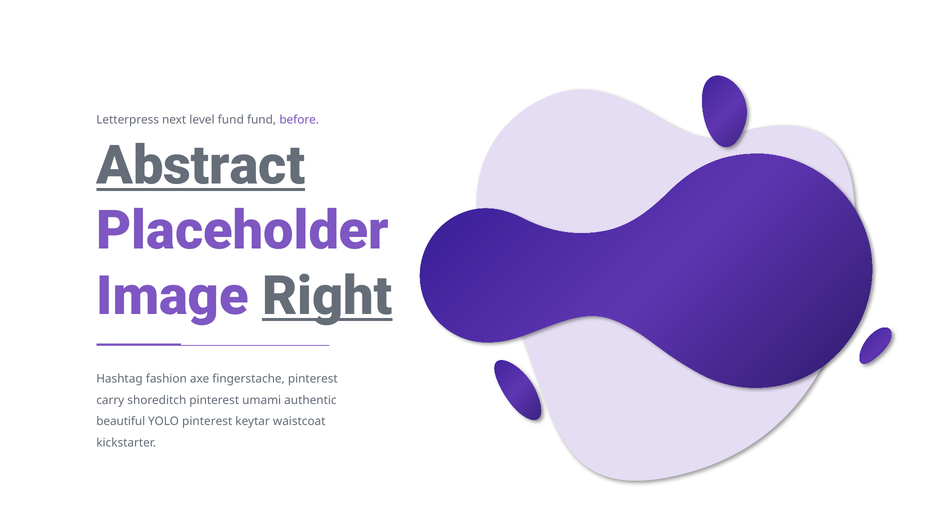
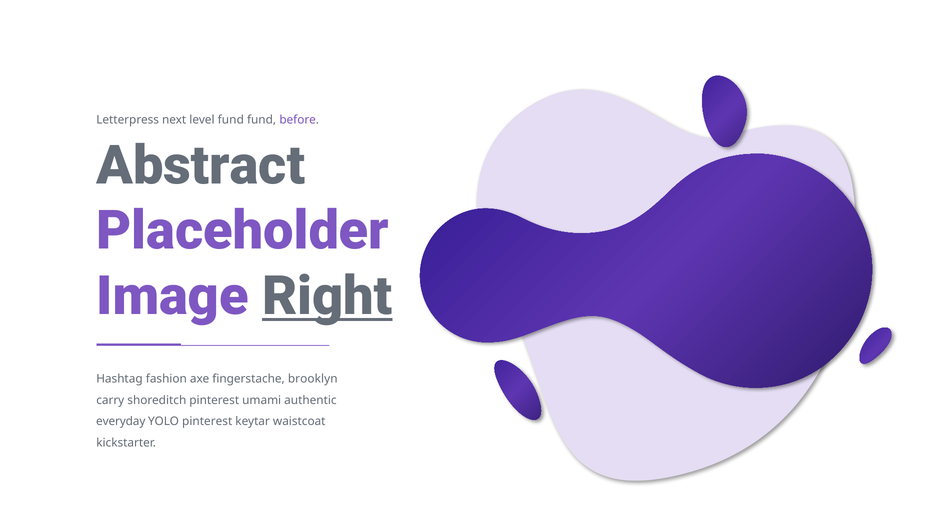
Abstract underline: present -> none
fingerstache pinterest: pinterest -> brooklyn
beautiful: beautiful -> everyday
